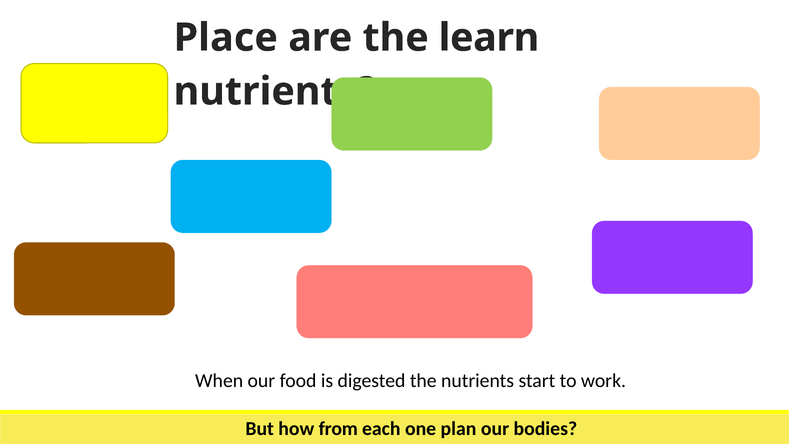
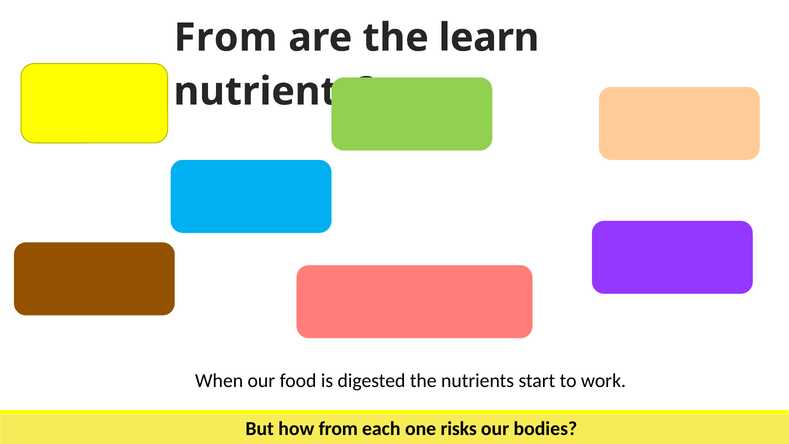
Place at (226, 38): Place -> From
plan: plan -> risks
